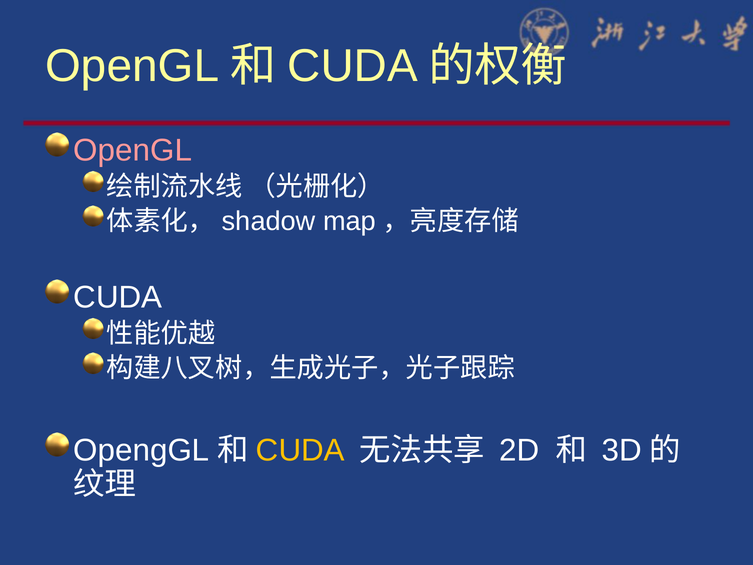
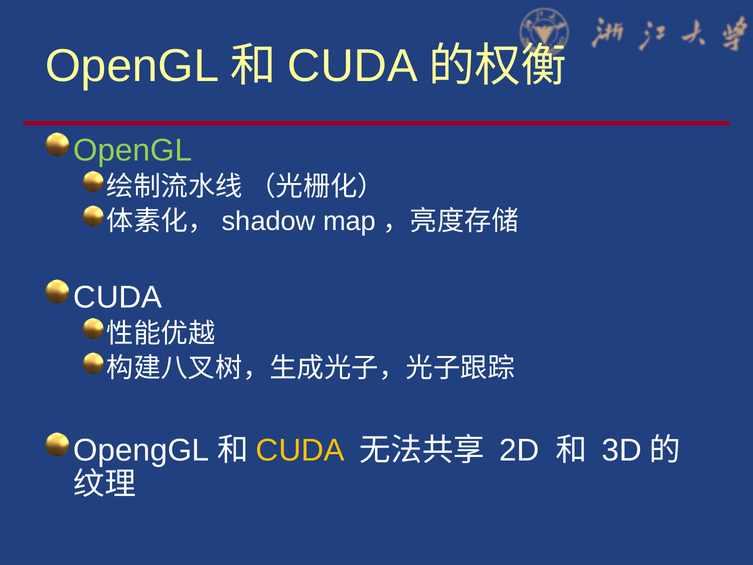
OpenGL at (133, 150) colour: pink -> light green
